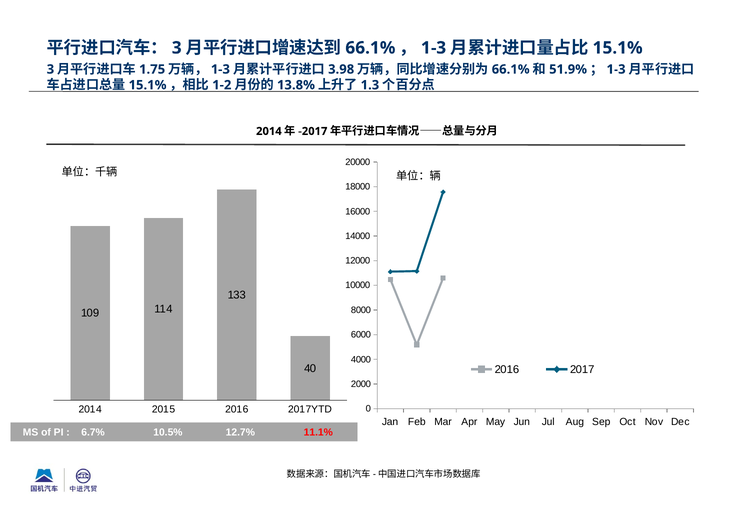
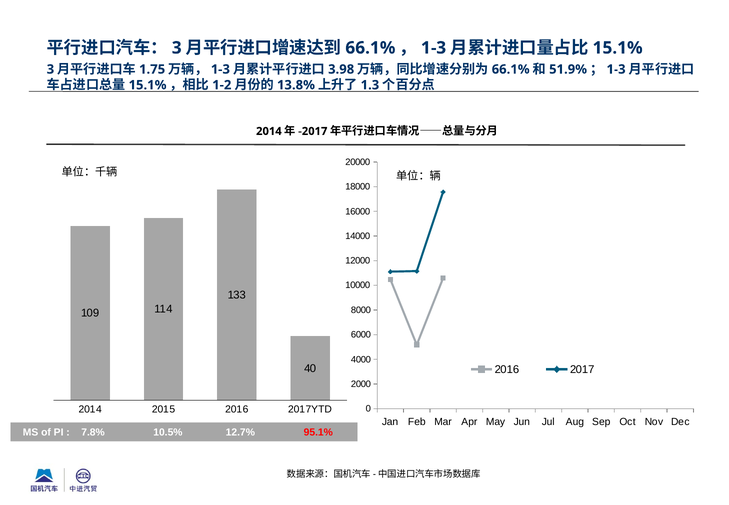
6.7%: 6.7% -> 7.8%
11.1%: 11.1% -> 95.1%
